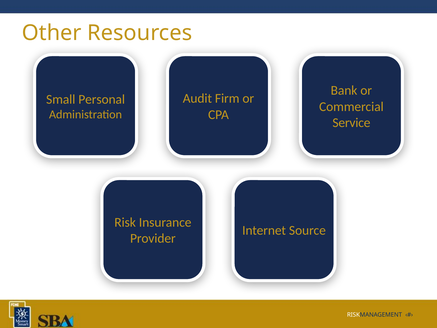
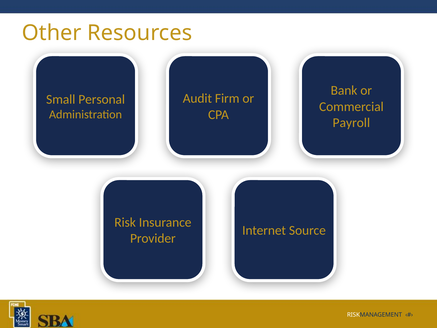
Service: Service -> Payroll
